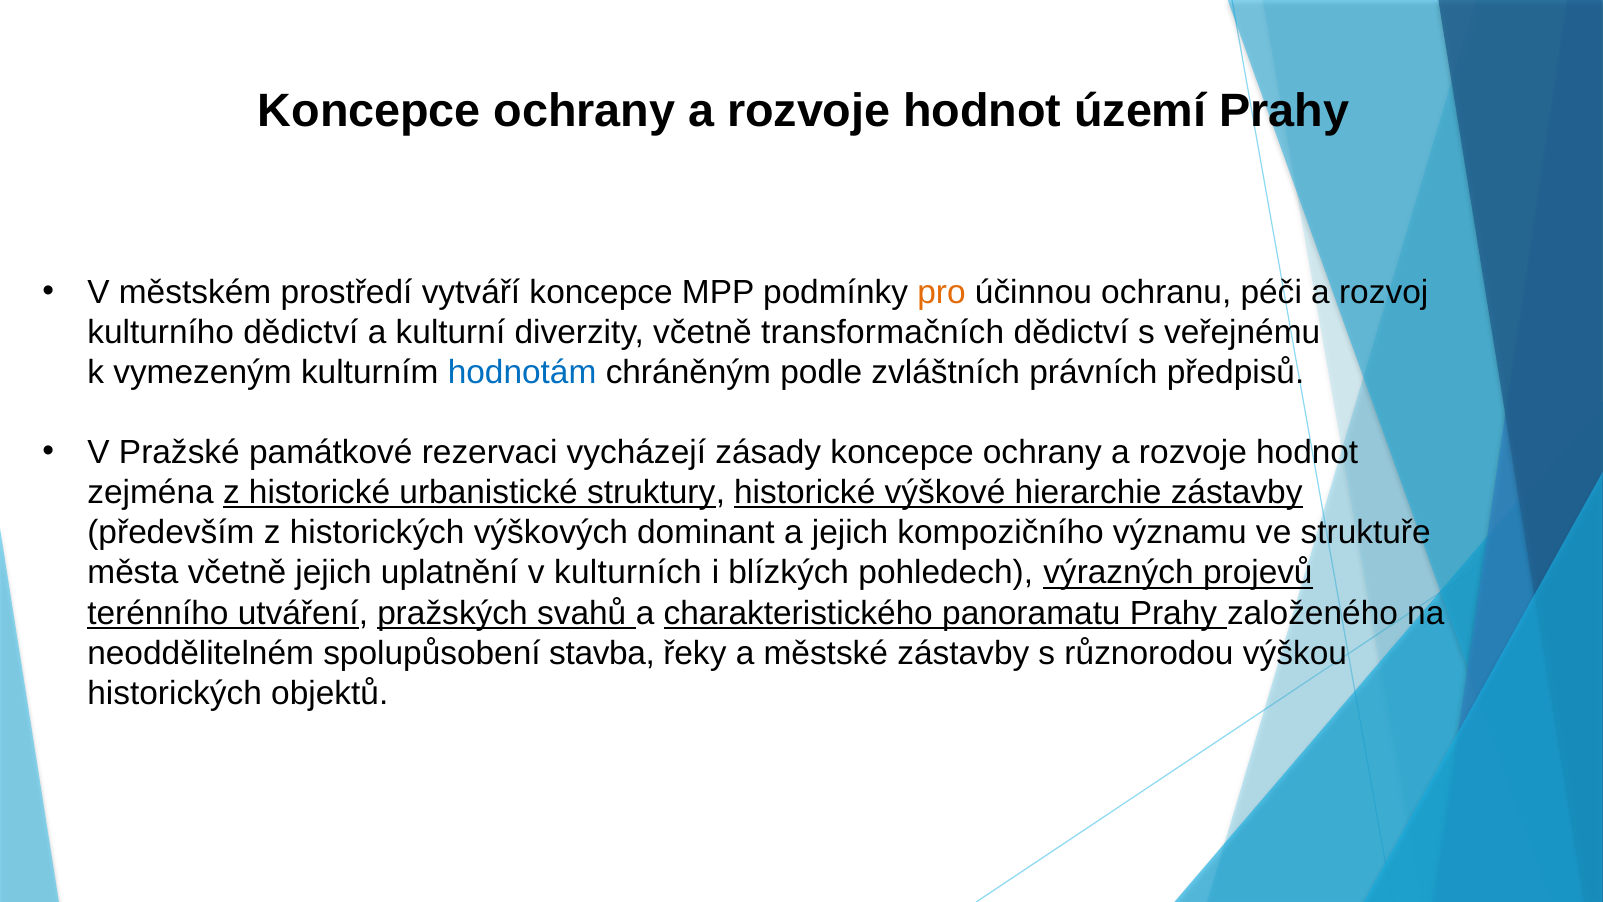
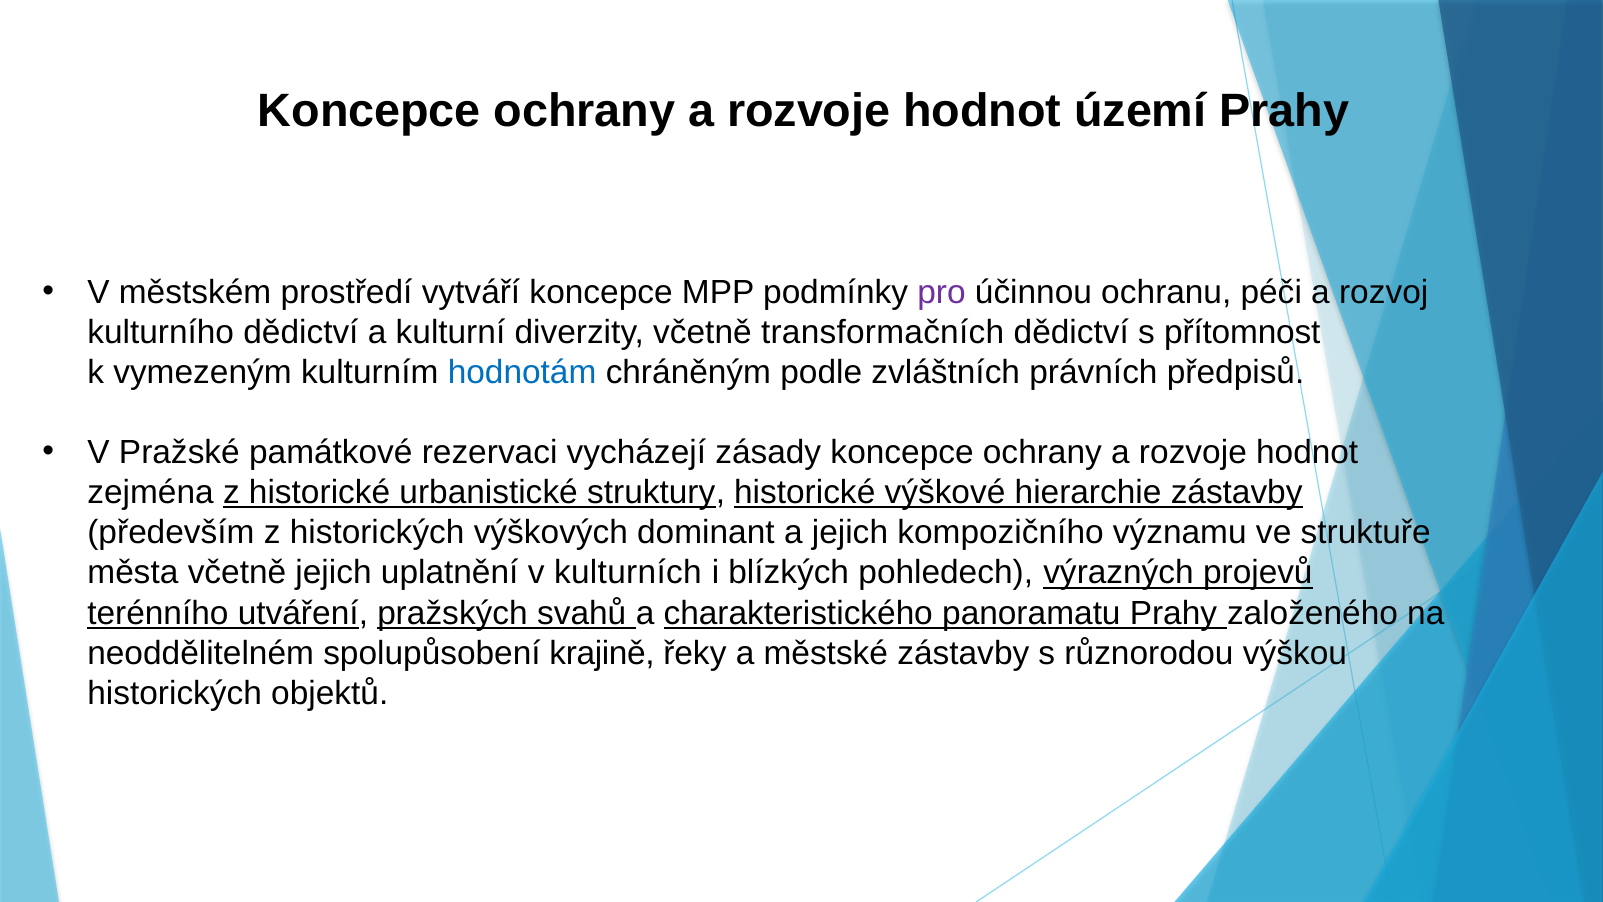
pro colour: orange -> purple
veřejnému: veřejnému -> přítomnost
stavba: stavba -> krajině
